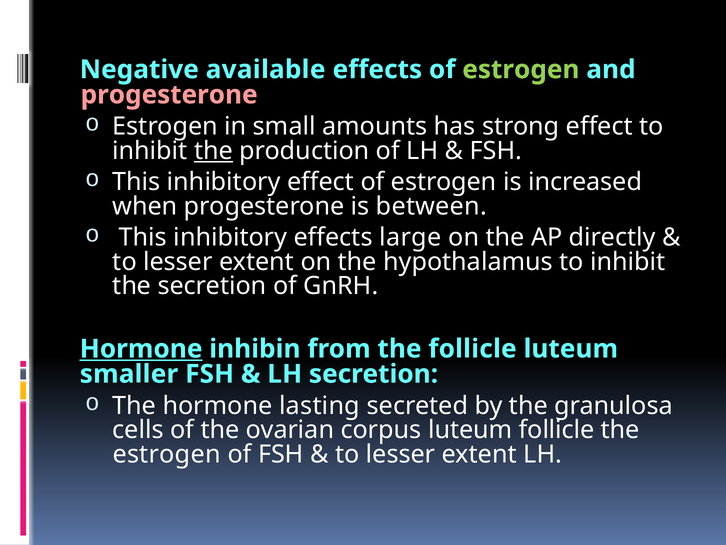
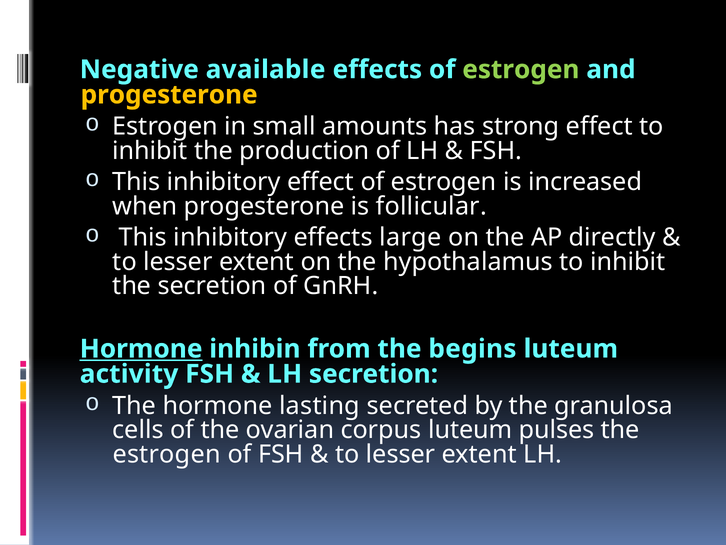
progesterone at (169, 95) colour: pink -> yellow
the at (213, 151) underline: present -> none
between: between -> follicular
the follicle: follicle -> begins
smaller: smaller -> activity
luteum follicle: follicle -> pulses
